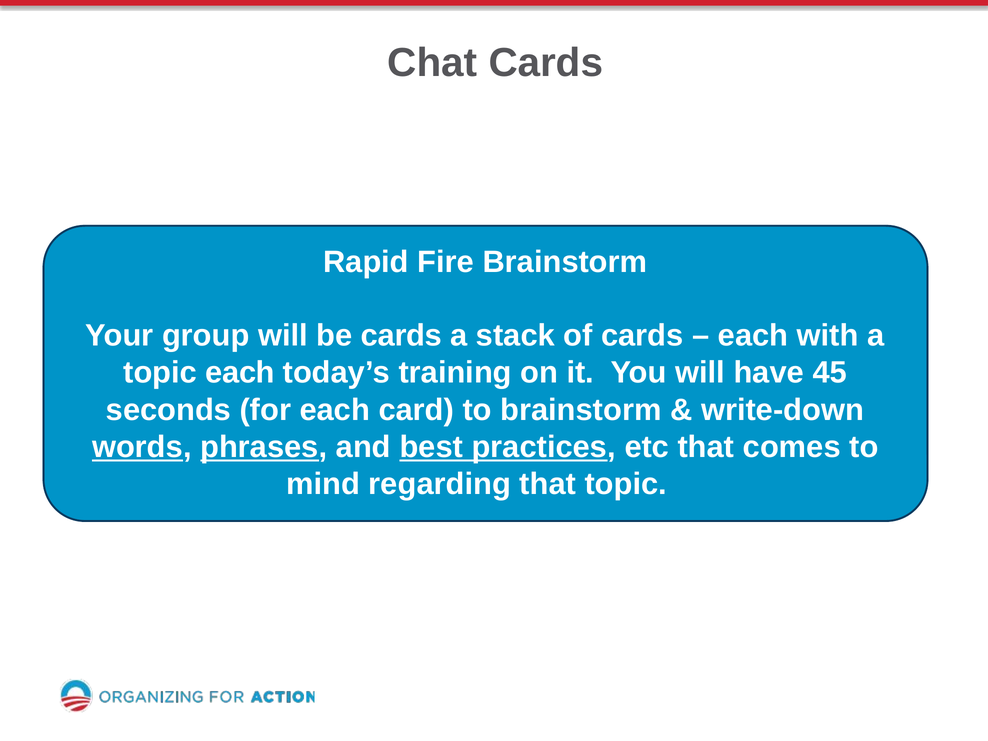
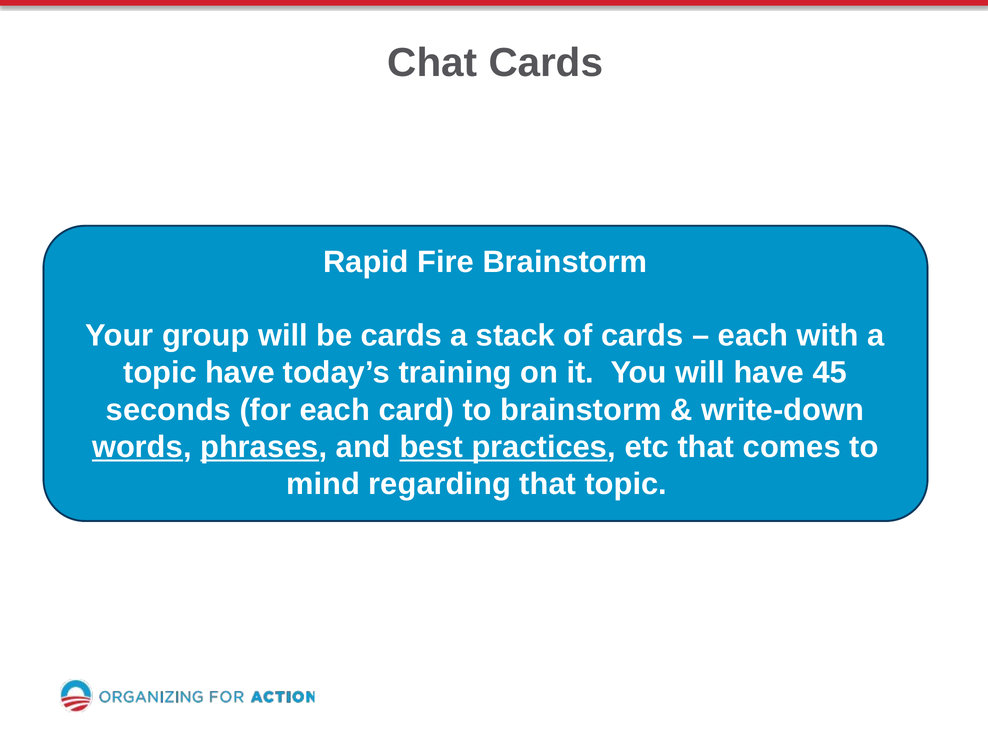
topic each: each -> have
